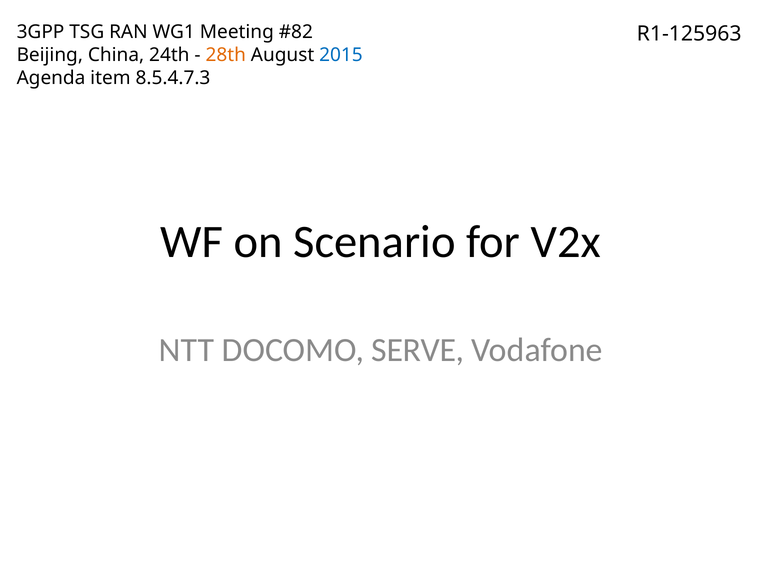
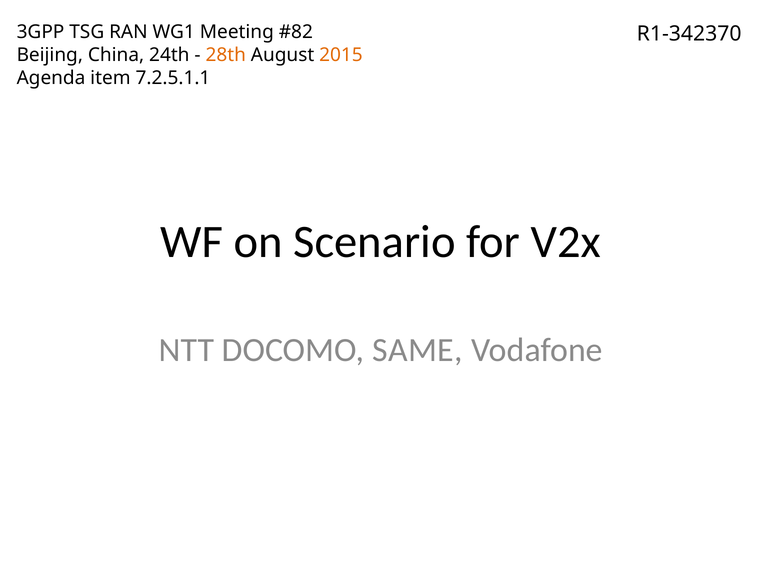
R1-125963: R1-125963 -> R1-342370
2015 colour: blue -> orange
8.5.4.7.3: 8.5.4.7.3 -> 7.2.5.1.1
SERVE: SERVE -> SAME
